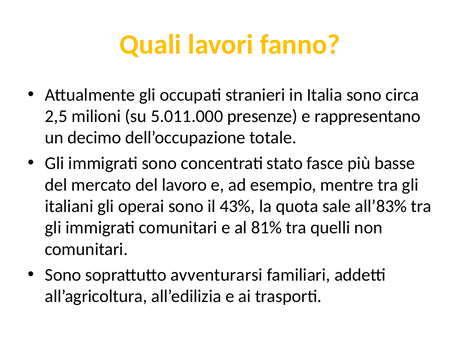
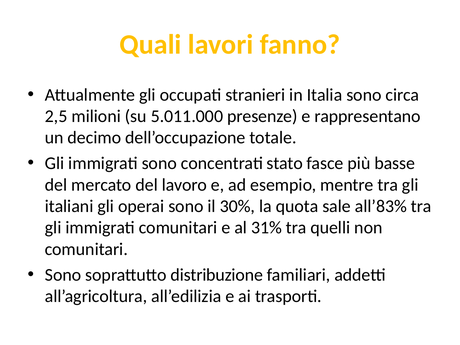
43%: 43% -> 30%
81%: 81% -> 31%
avventurarsi: avventurarsi -> distribuzione
